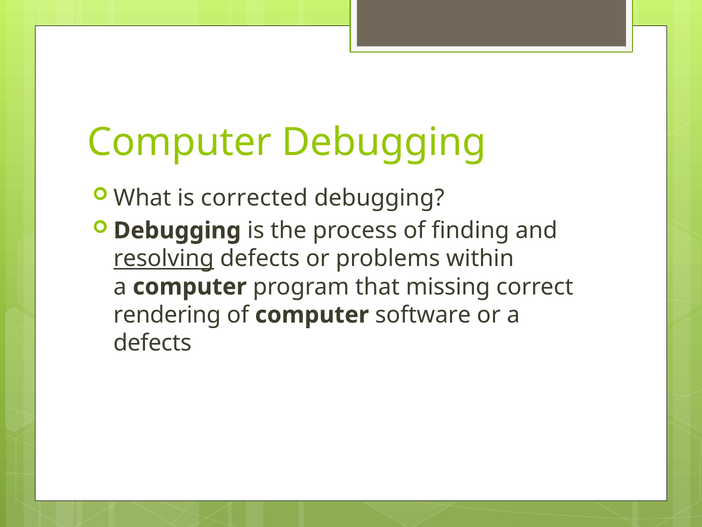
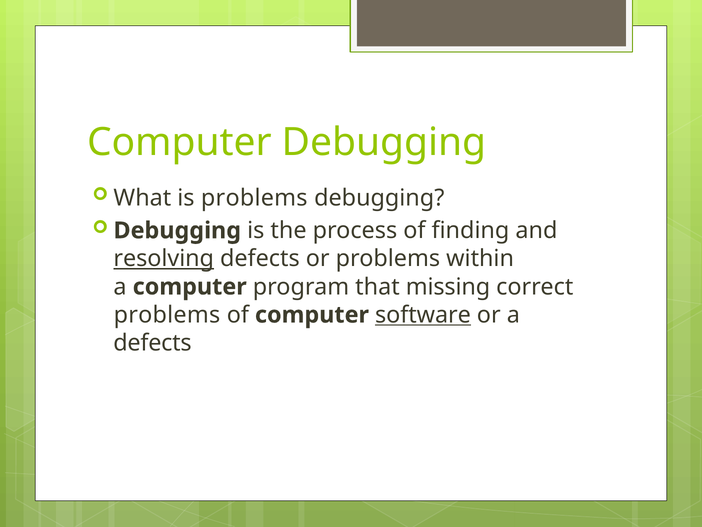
is corrected: corrected -> problems
rendering at (167, 315): rendering -> problems
software underline: none -> present
